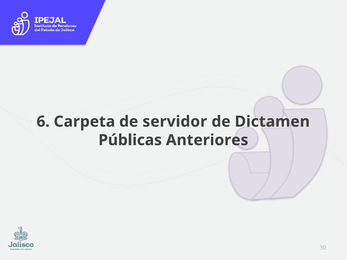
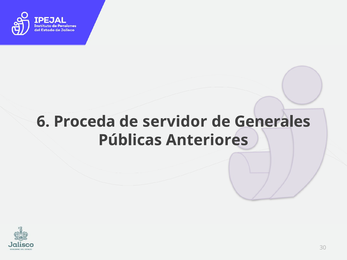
Carpeta: Carpeta -> Proceda
Dictamen: Dictamen -> Generales
